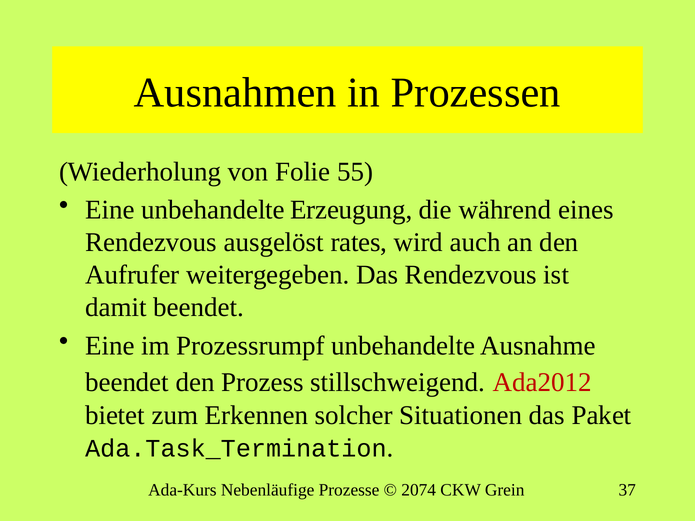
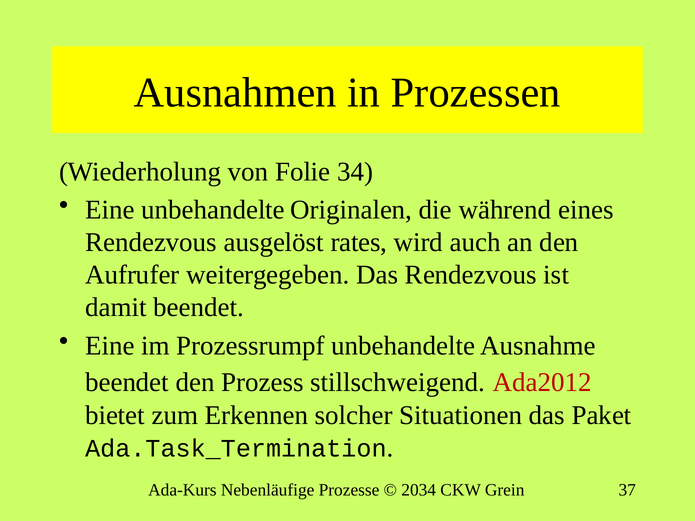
55: 55 -> 34
Erzeugung: Erzeugung -> Originalen
2074: 2074 -> 2034
